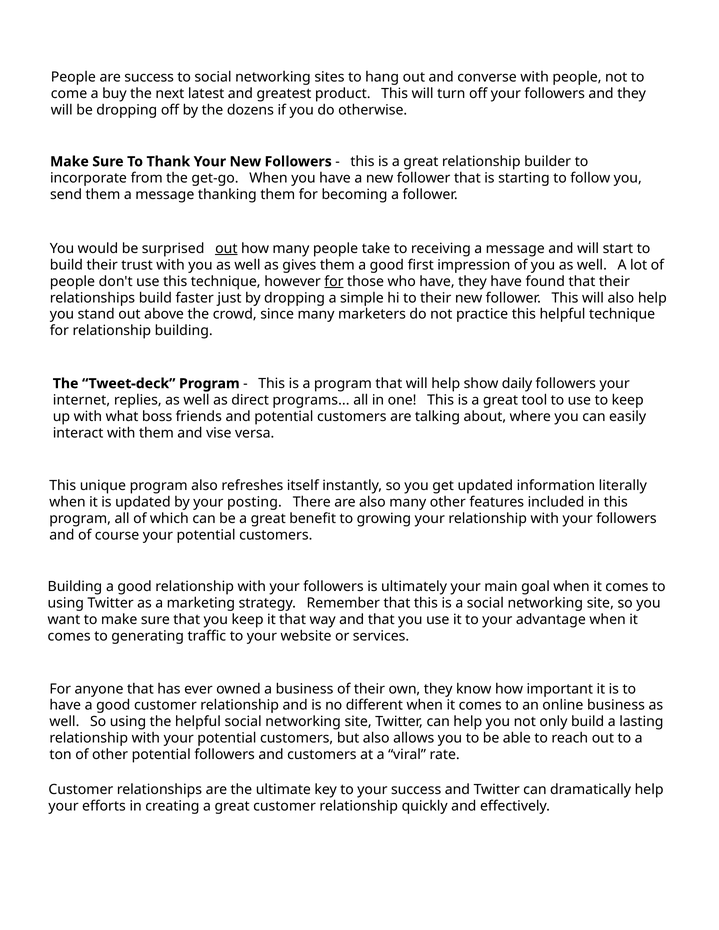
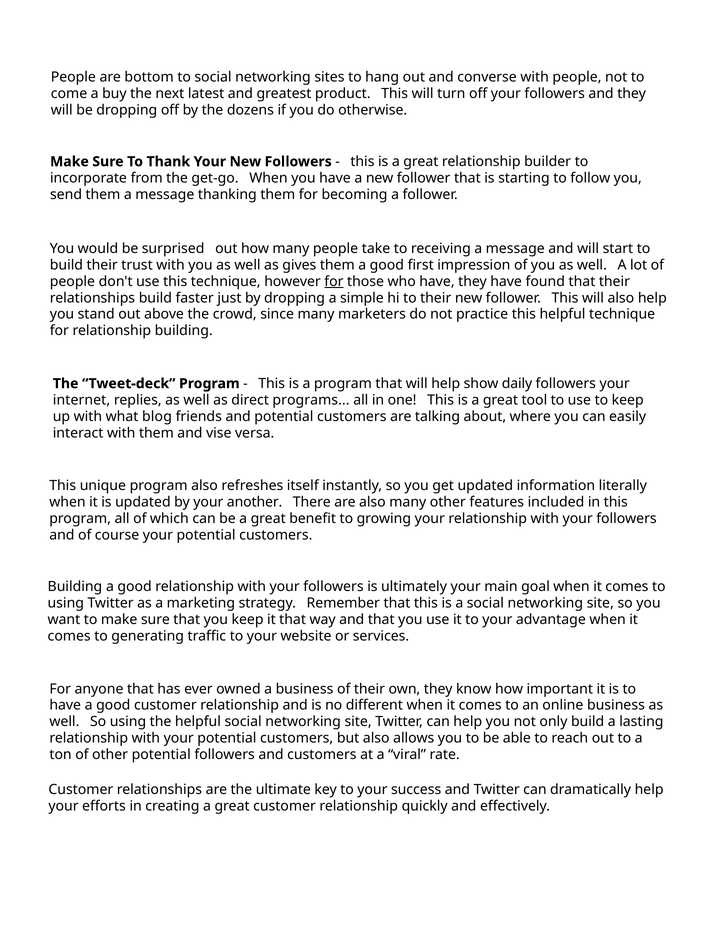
are success: success -> bottom
out at (226, 249) underline: present -> none
boss: boss -> blog
posting: posting -> another
